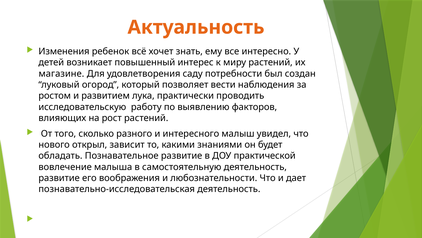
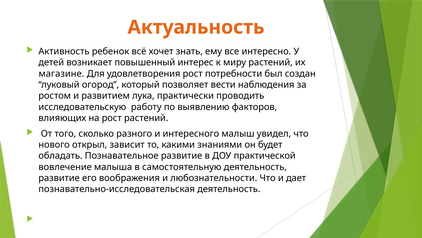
Изменения: Изменения -> Активность
удовлетворения саду: саду -> рост
